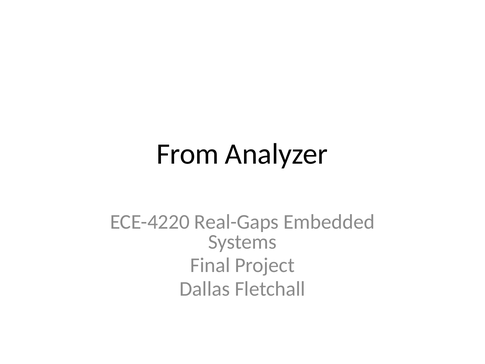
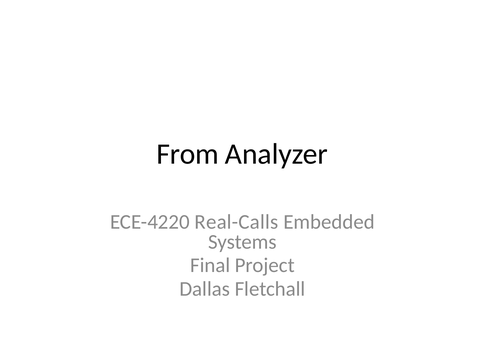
Real-Gaps: Real-Gaps -> Real-Calls
